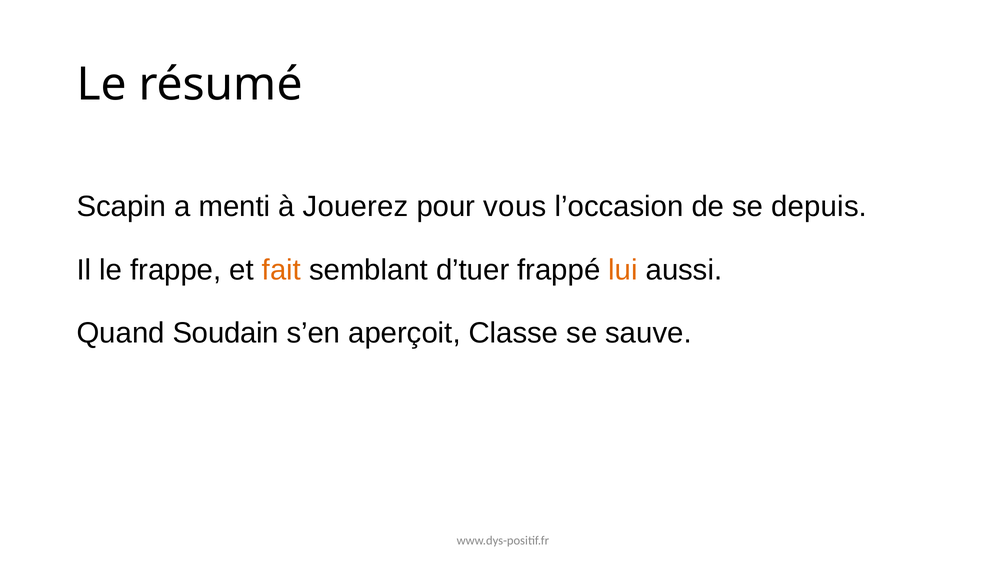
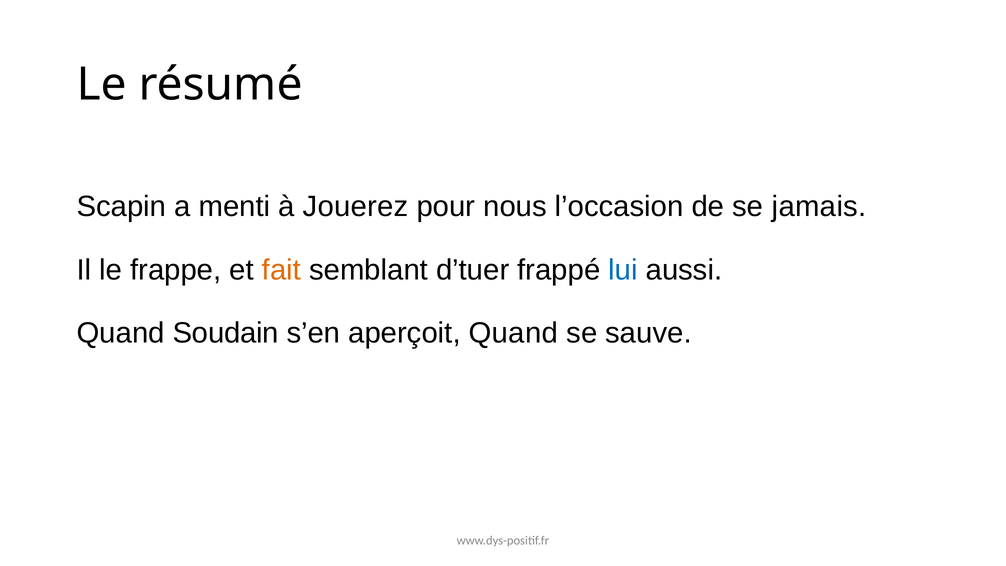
vous: vous -> nous
depuis: depuis -> jamais
lui colour: orange -> blue
aperçoit Classe: Classe -> Quand
